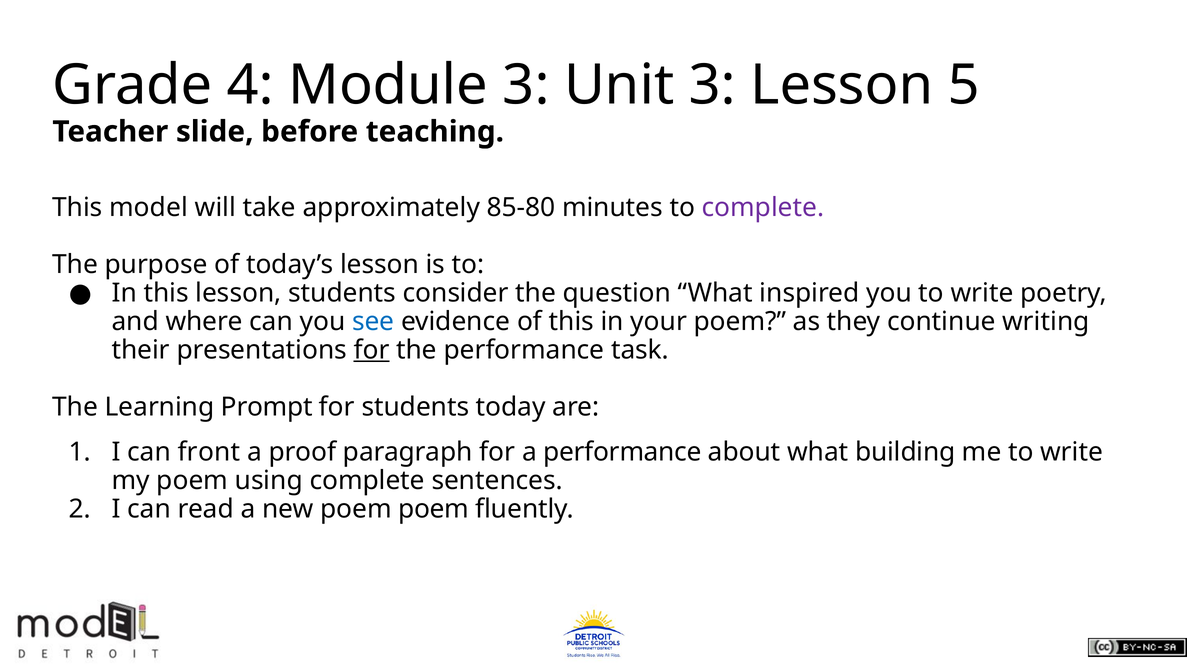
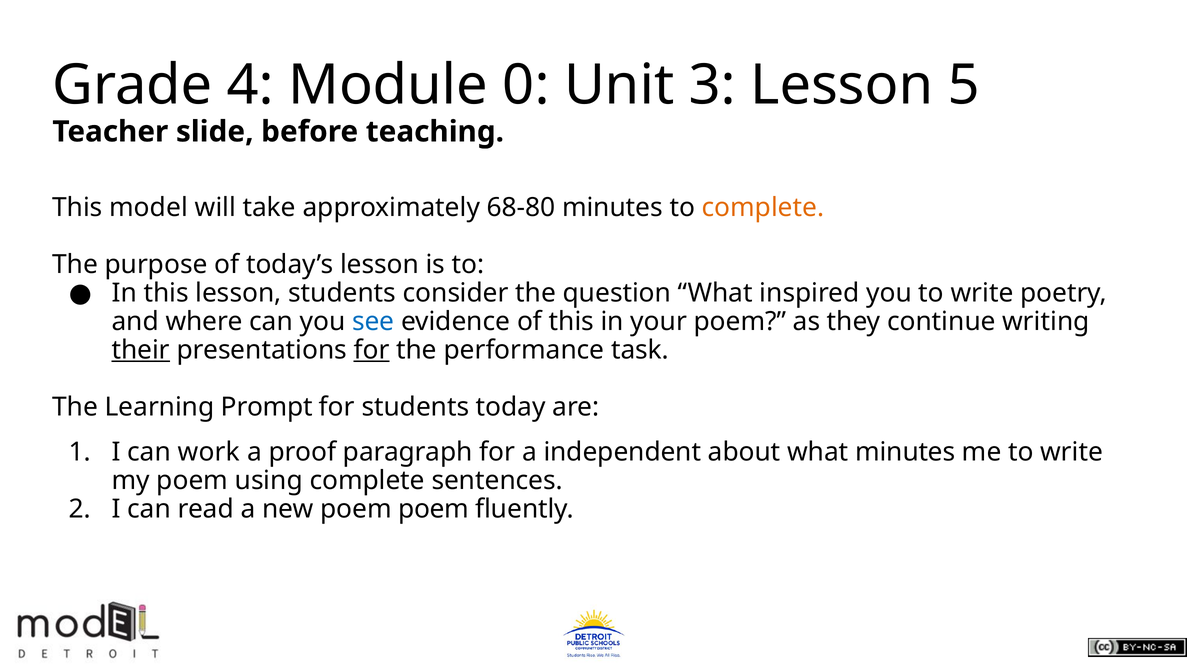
Module 3: 3 -> 0
85-80: 85-80 -> 68-80
complete at (763, 208) colour: purple -> orange
their underline: none -> present
front: front -> work
a performance: performance -> independent
what building: building -> minutes
